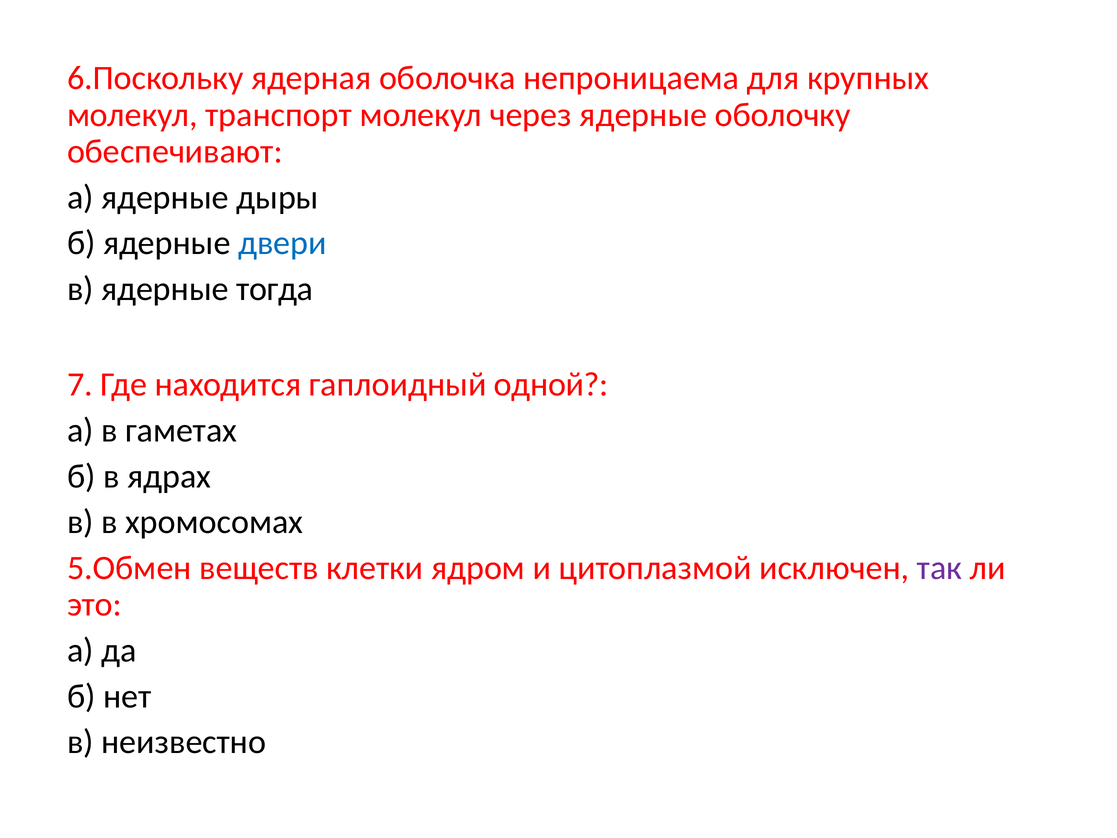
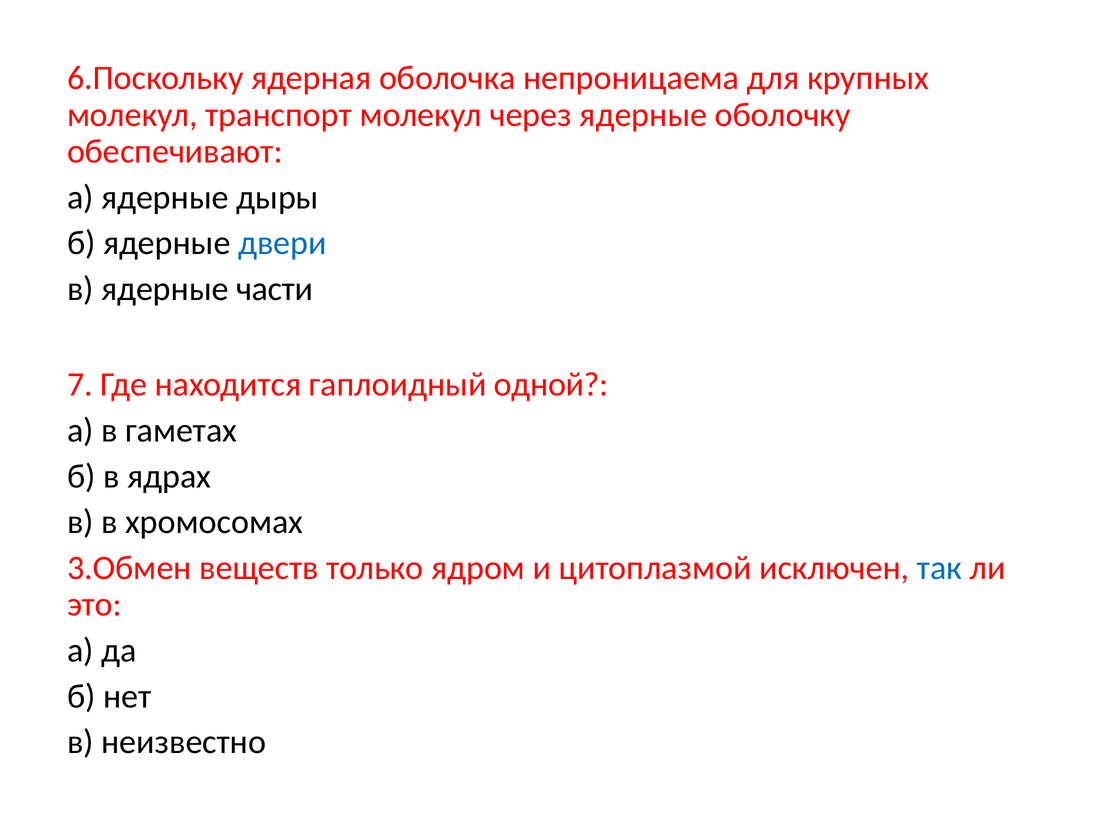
тогда: тогда -> части
5.Обмен: 5.Обмен -> 3.Обмен
клетки: клетки -> только
так colour: purple -> blue
